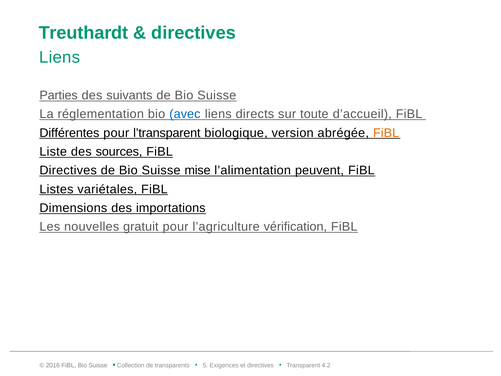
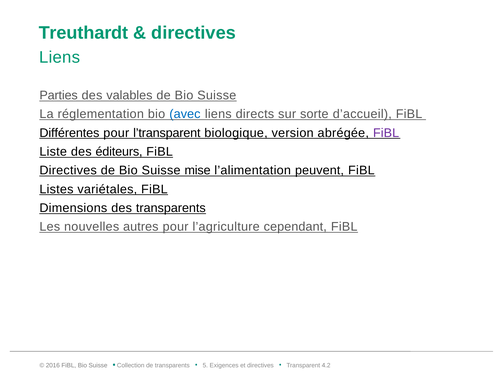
suivants: suivants -> valables
toute: toute -> sorte
FiBL at (386, 133) colour: orange -> purple
sources: sources -> éditeurs
des importations: importations -> transparents
gratuit: gratuit -> autres
vérification: vérification -> cependant
